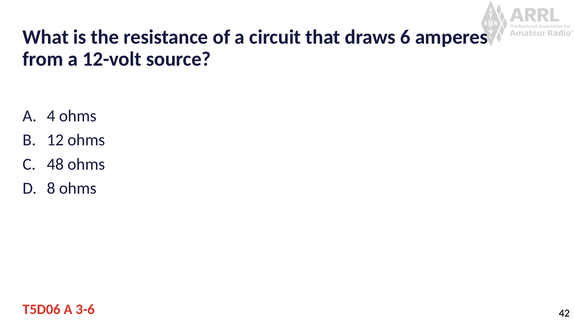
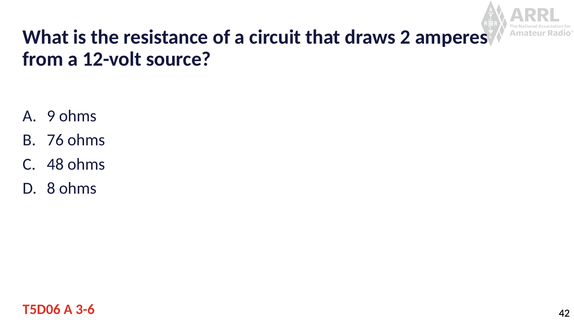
6: 6 -> 2
4: 4 -> 9
12: 12 -> 76
